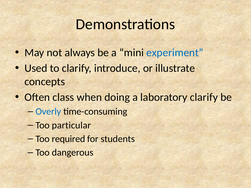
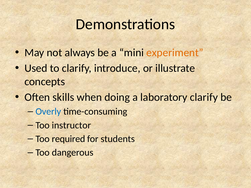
experiment colour: blue -> orange
class: class -> skills
particular: particular -> instructor
